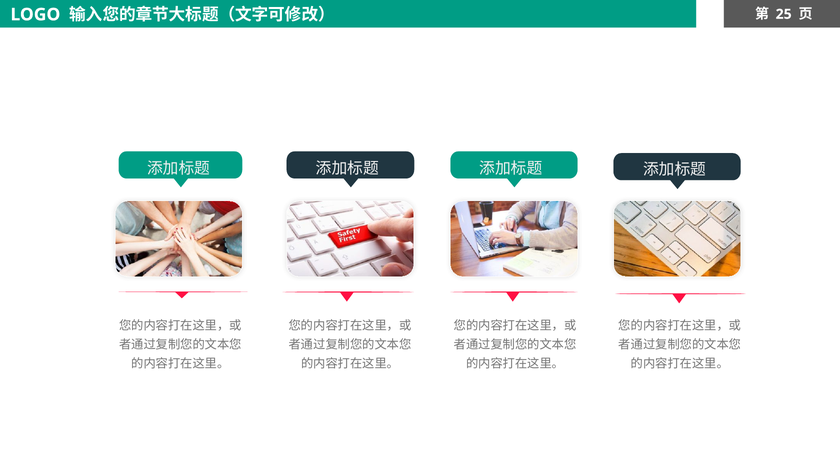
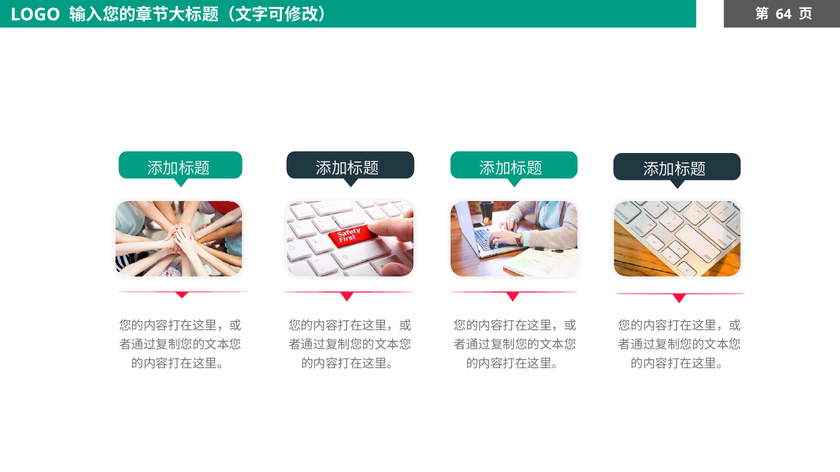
25: 25 -> 64
